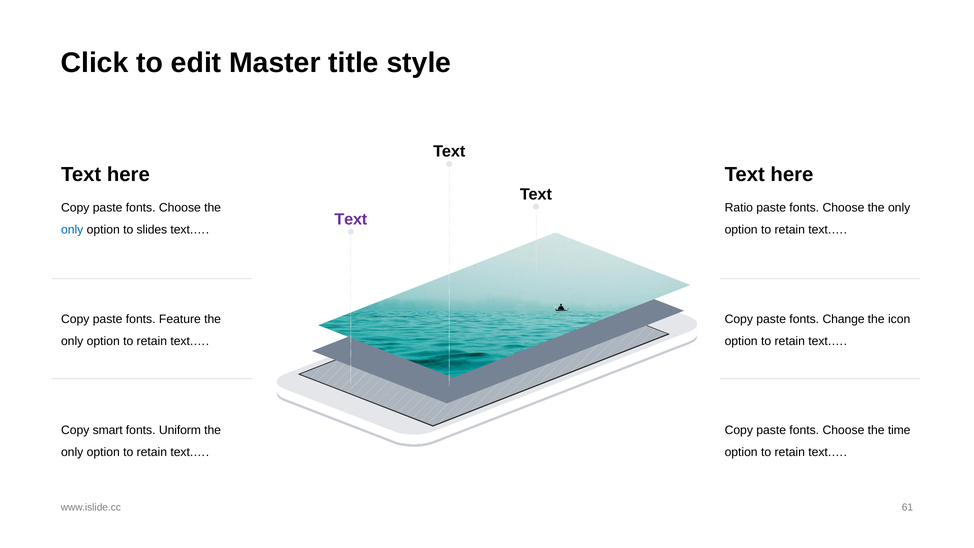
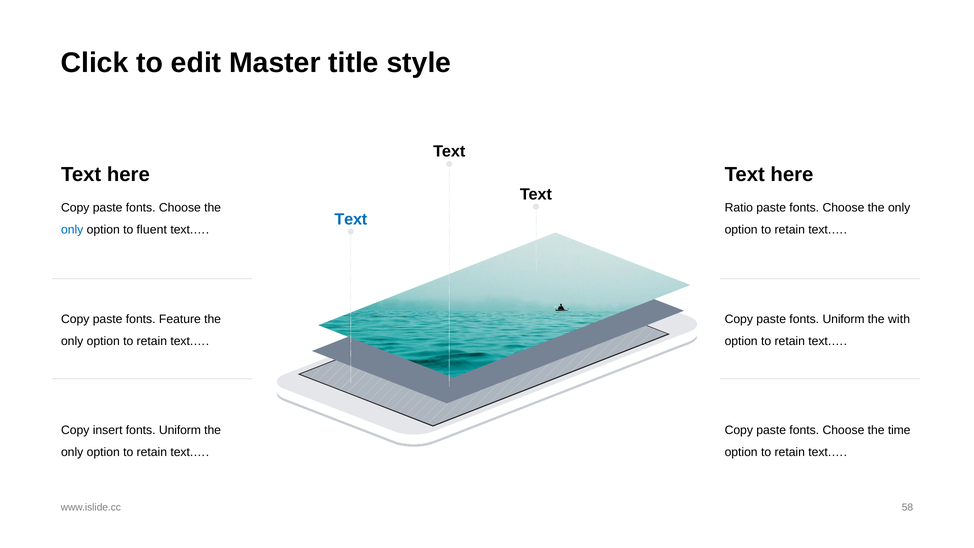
Text at (351, 219) colour: purple -> blue
slides: slides -> fluent
paste fonts Change: Change -> Uniform
icon: icon -> with
smart: smart -> insert
61: 61 -> 58
